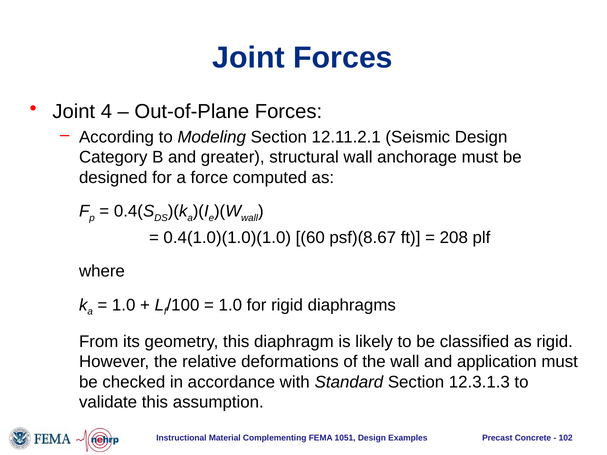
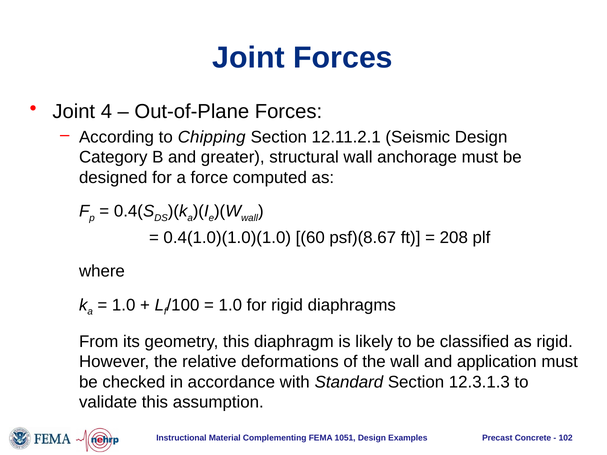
Modeling: Modeling -> Chipping
